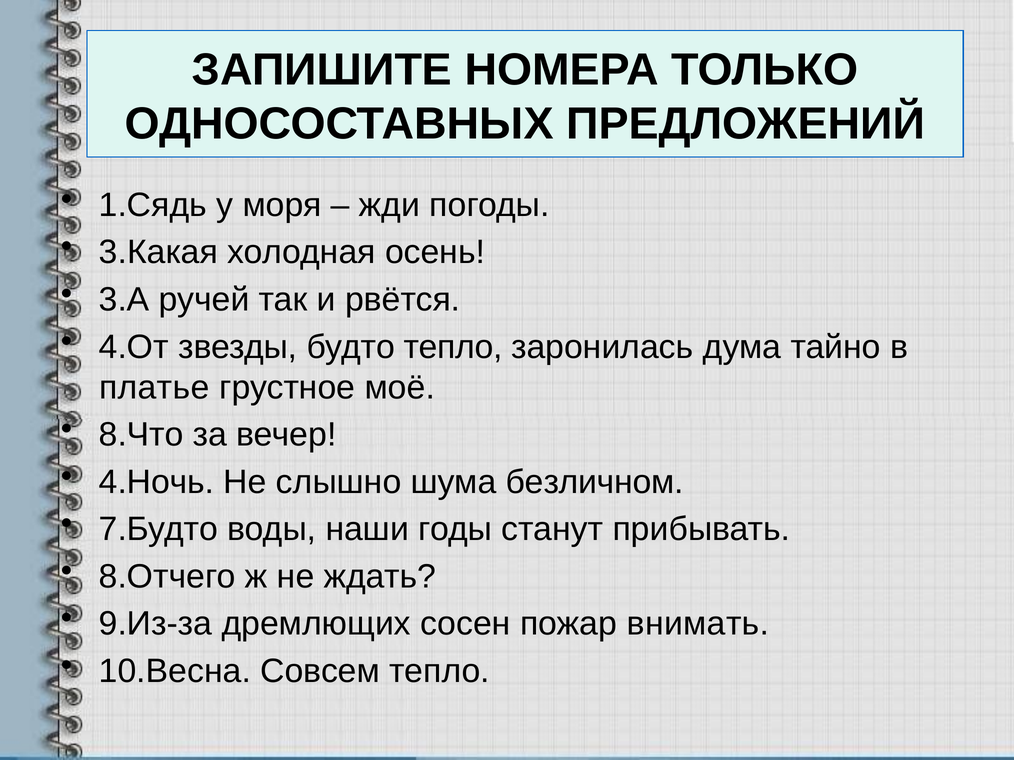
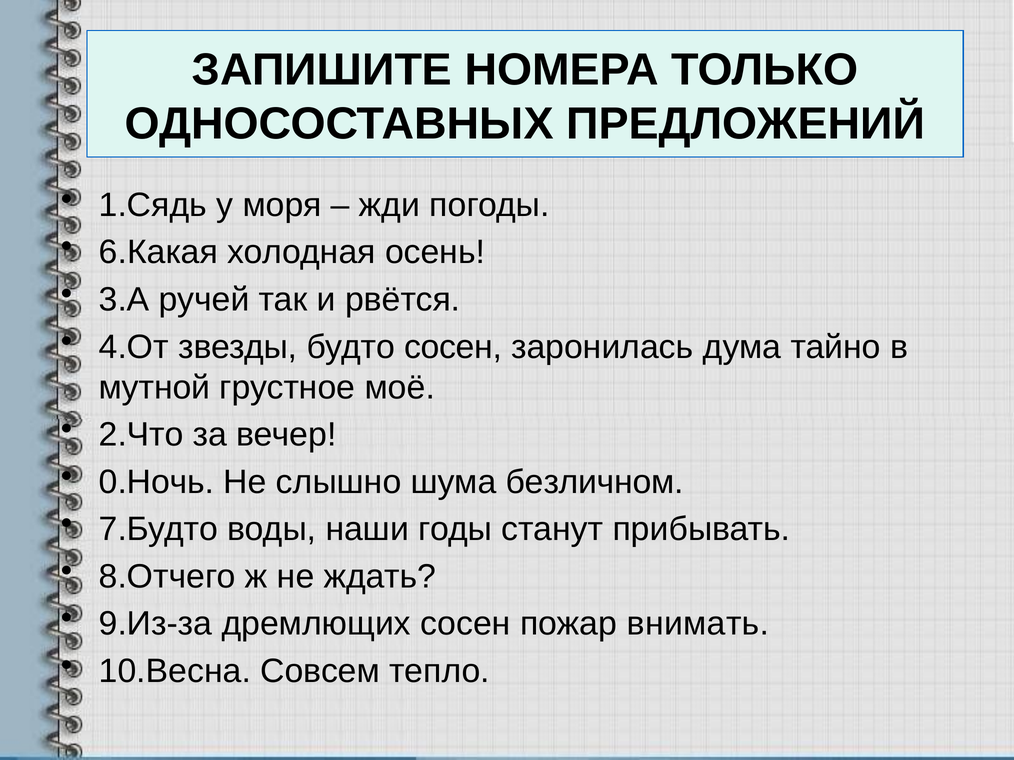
3.Какая: 3.Какая -> 6.Какая
будто тепло: тепло -> сосен
платье: платье -> мутной
8.Что: 8.Что -> 2.Что
4.Ночь: 4.Ночь -> 0.Ночь
